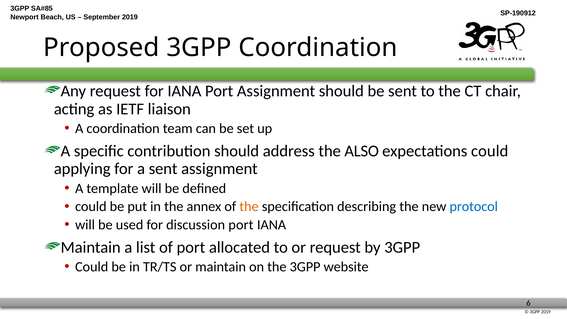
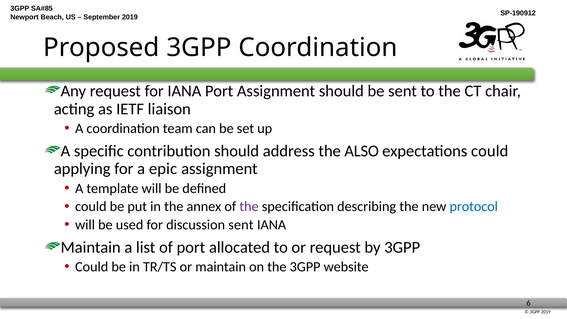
a sent: sent -> epic
the at (249, 207) colour: orange -> purple
discussion port: port -> sent
